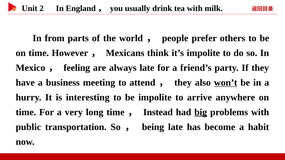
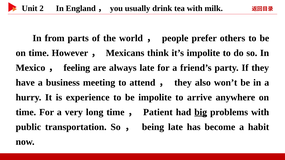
won’t underline: present -> none
interesting: interesting -> experience
Instead: Instead -> Patient
